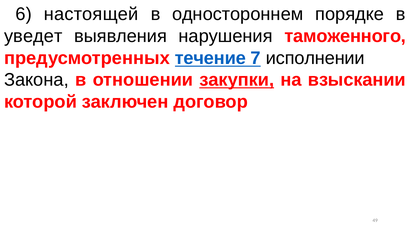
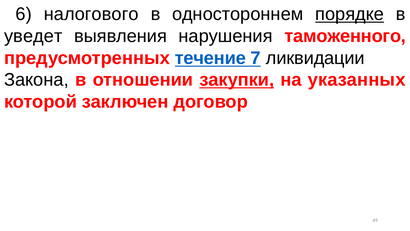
настоящей: настоящей -> налогового
порядке underline: none -> present
исполнении: исполнении -> ликвидации
взыскании: взыскании -> указанных
